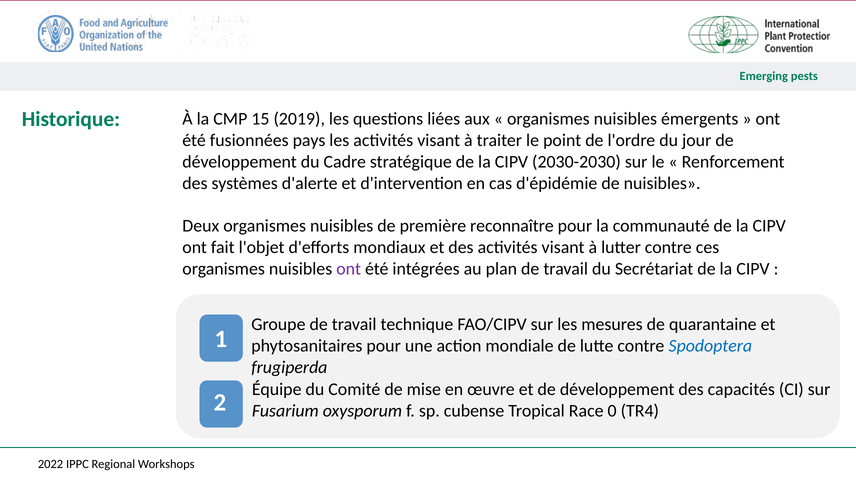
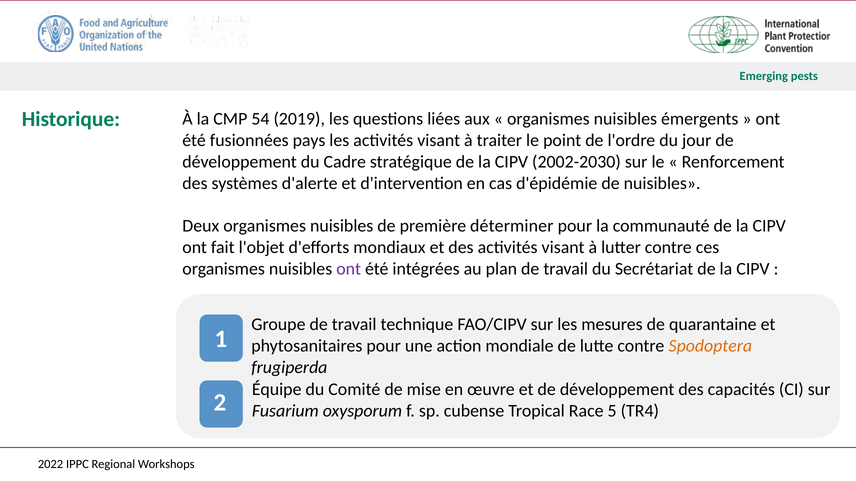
15: 15 -> 54
2030-2030: 2030-2030 -> 2002-2030
reconnaître: reconnaître -> déterminer
Spodoptera colour: blue -> orange
0: 0 -> 5
